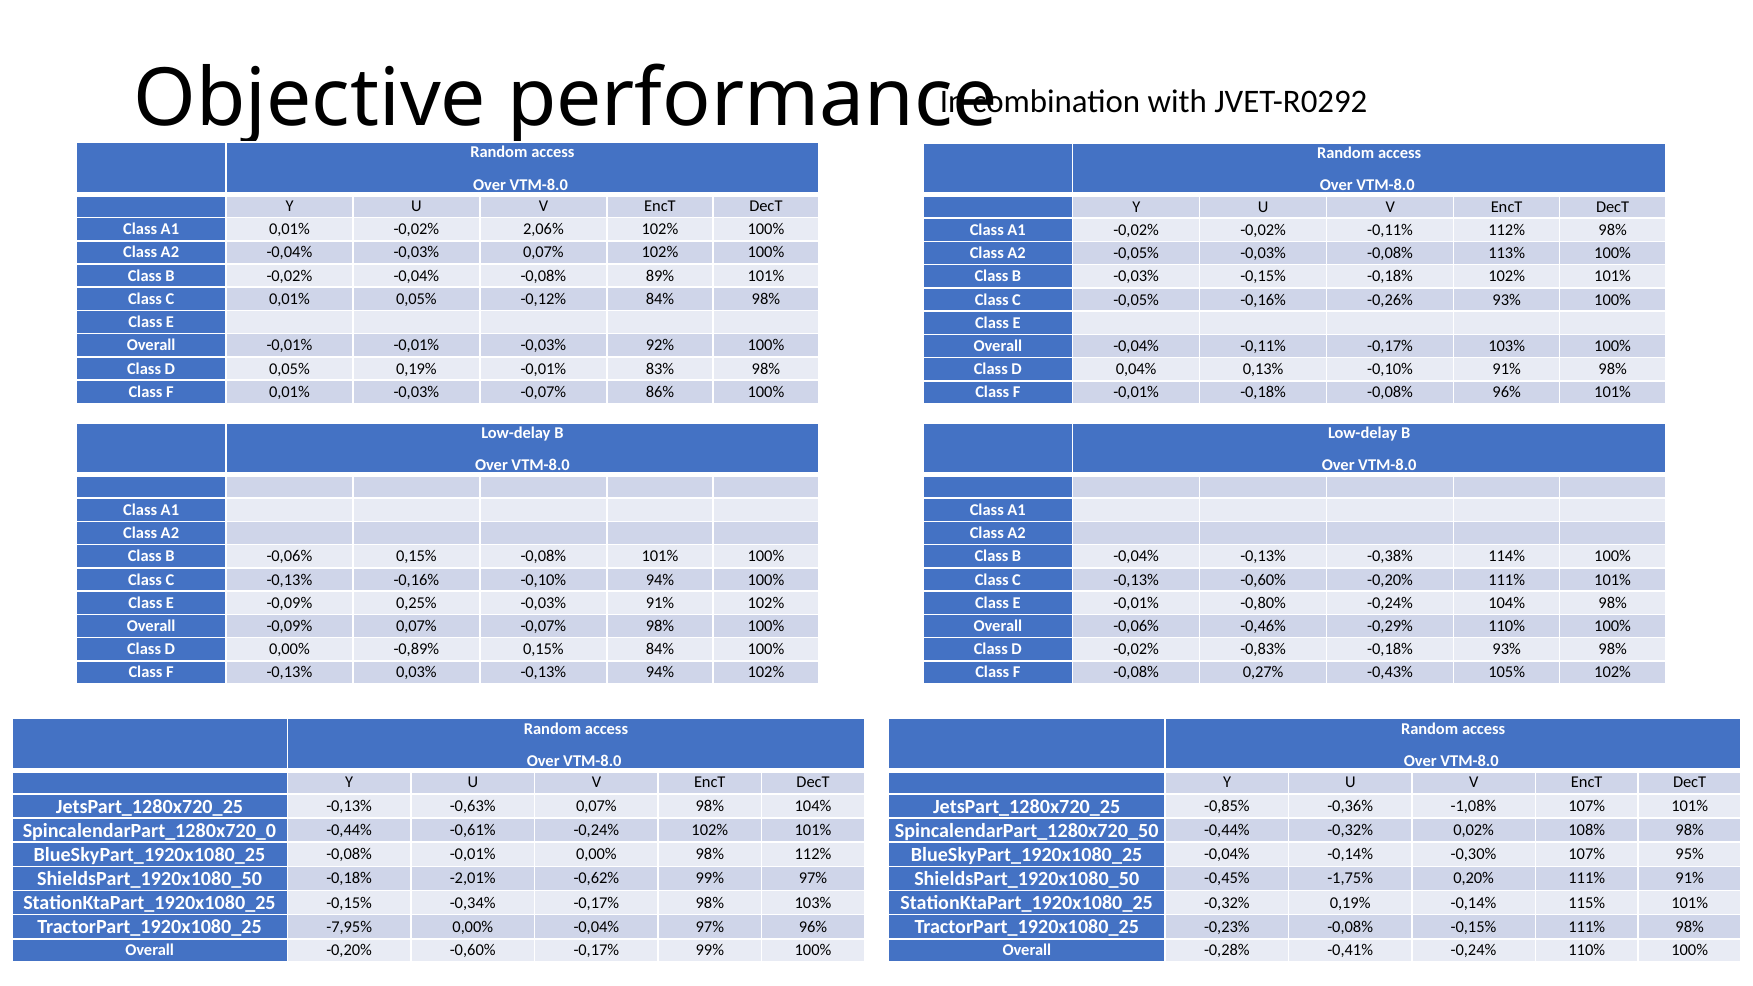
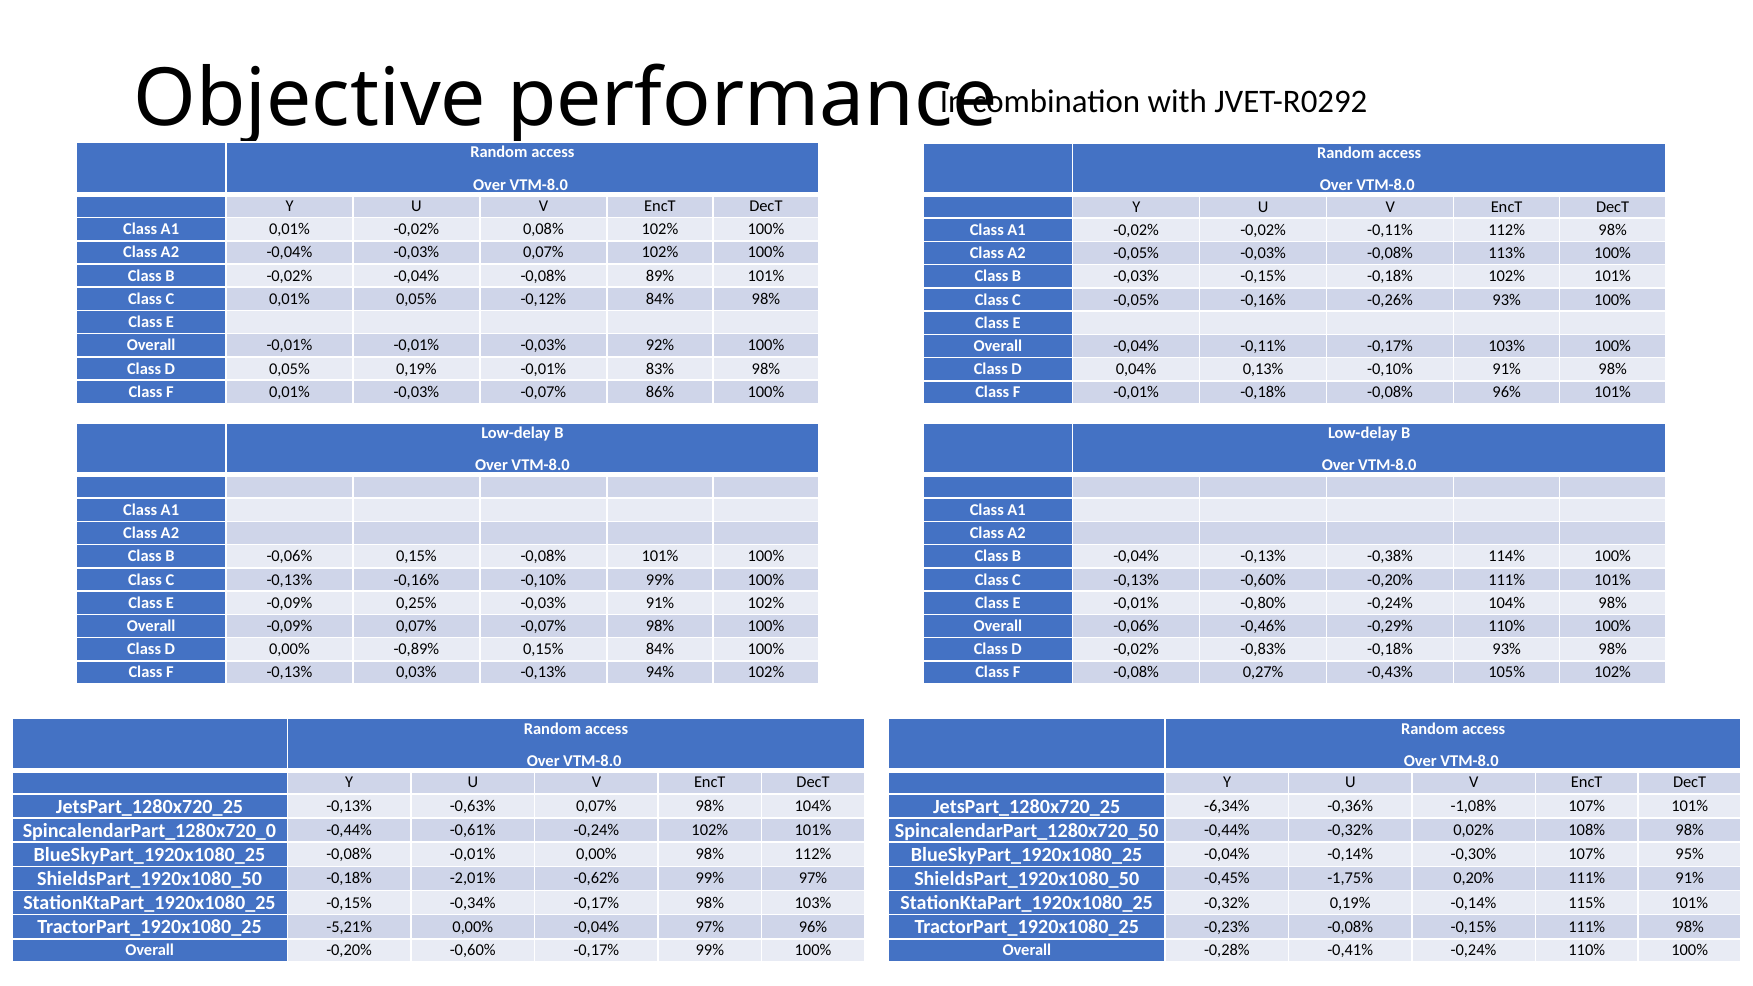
2,06%: 2,06% -> 0,08%
-0,10% 94%: 94% -> 99%
-0,85%: -0,85% -> -6,34%
-7,95%: -7,95% -> -5,21%
